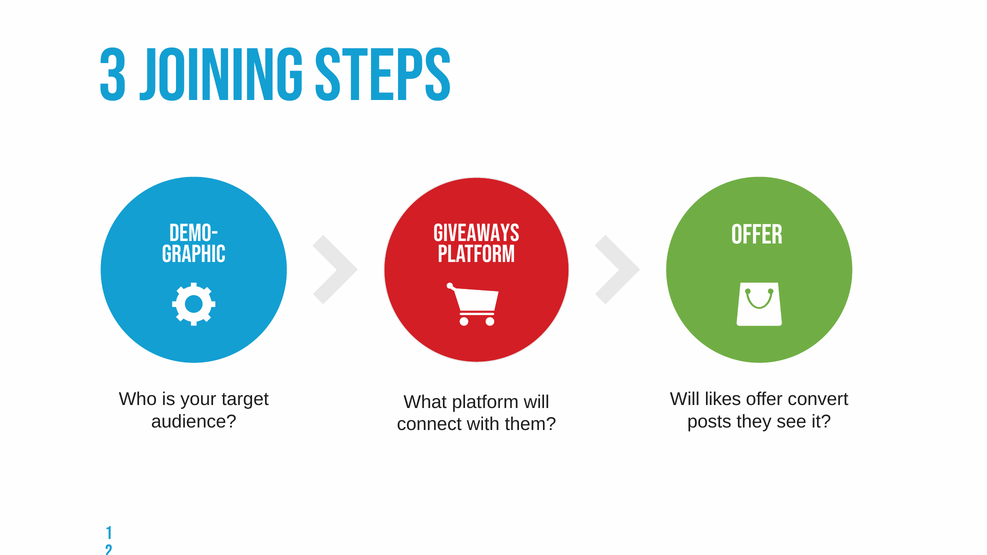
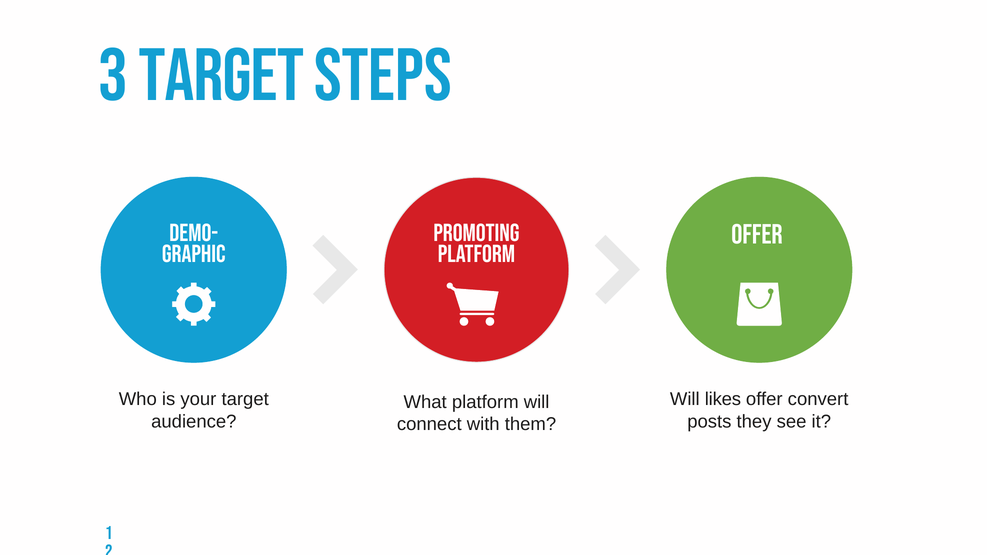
3 joining: joining -> target
Giveaways: Giveaways -> Promoting
